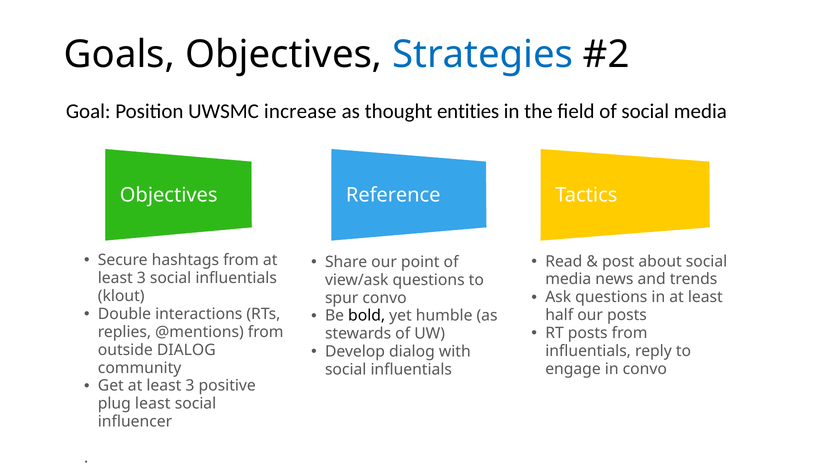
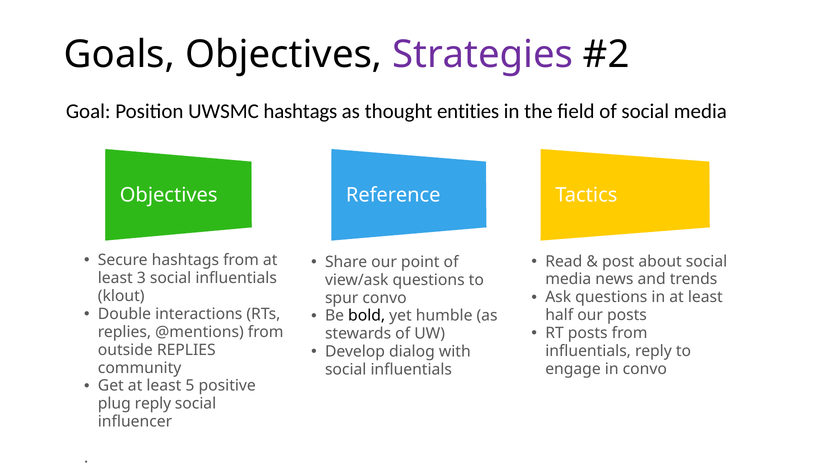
Strategies colour: blue -> purple
UWSMC increase: increase -> hashtags
outside DIALOG: DIALOG -> REPLIES
Get at least 3: 3 -> 5
plug least: least -> reply
